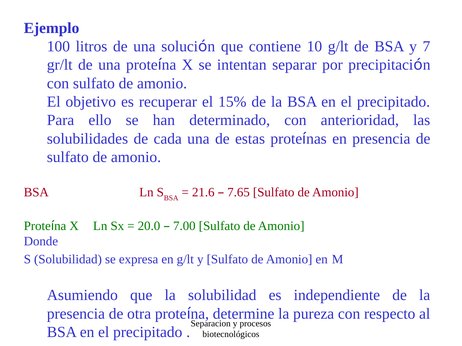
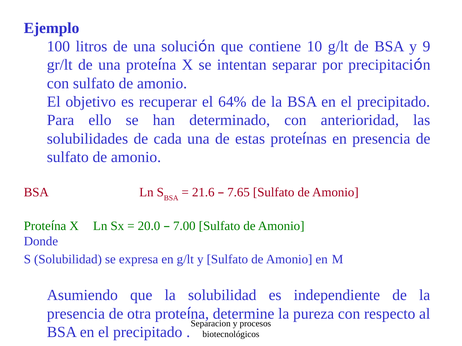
7: 7 -> 9
15%: 15% -> 64%
